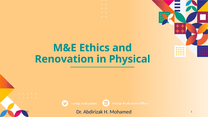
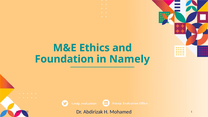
Renovation: Renovation -> Foundation
Physical: Physical -> Namely
